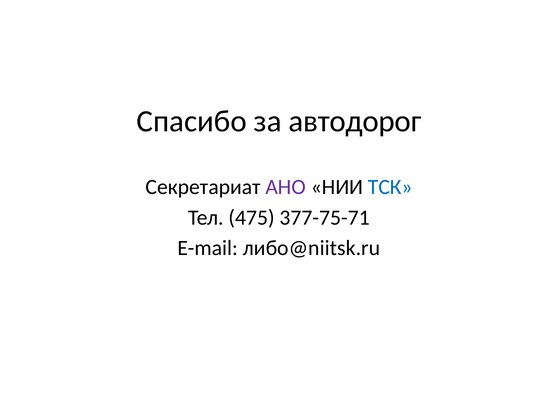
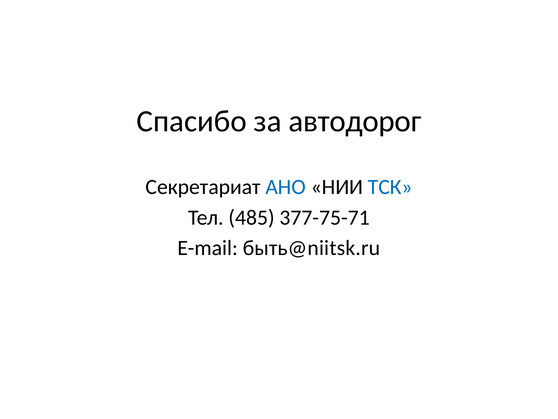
АНО colour: purple -> blue
475: 475 -> 485
либо@niitsk.ru: либо@niitsk.ru -> быть@niitsk.ru
